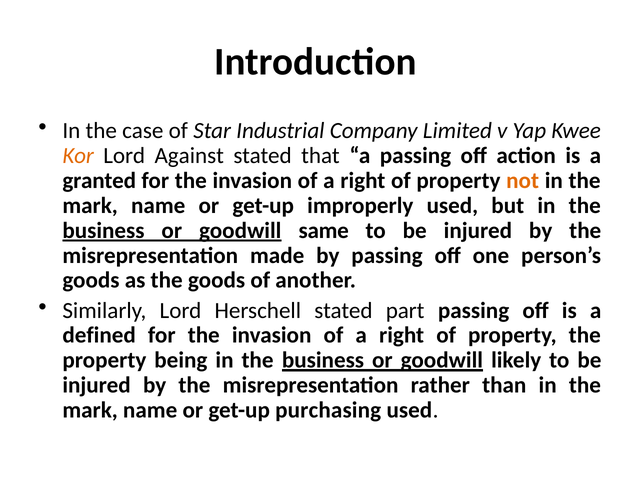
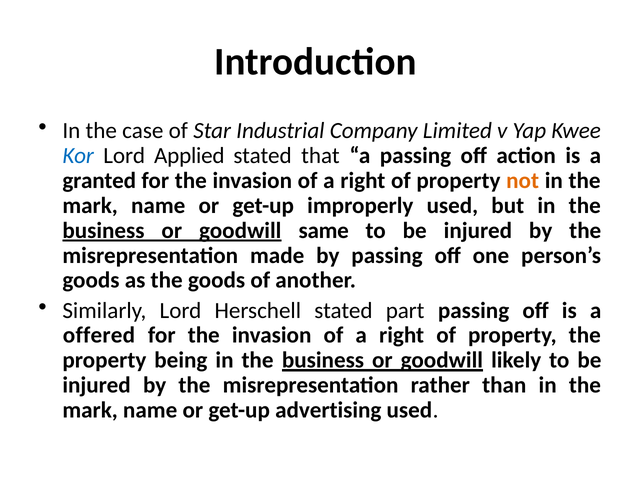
Kor colour: orange -> blue
Against: Against -> Applied
defined: defined -> offered
purchasing: purchasing -> advertising
